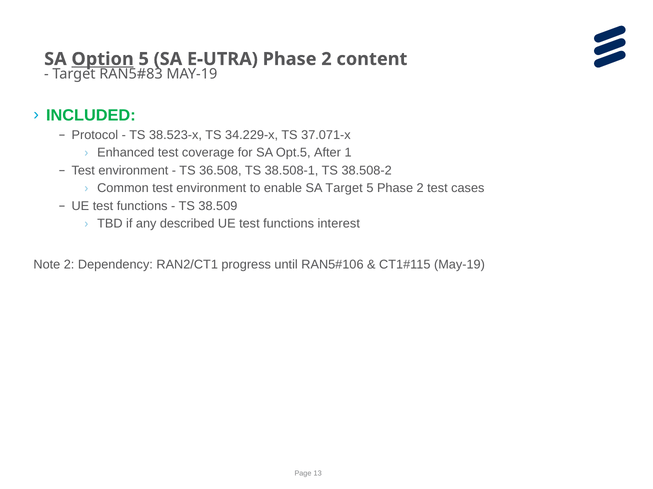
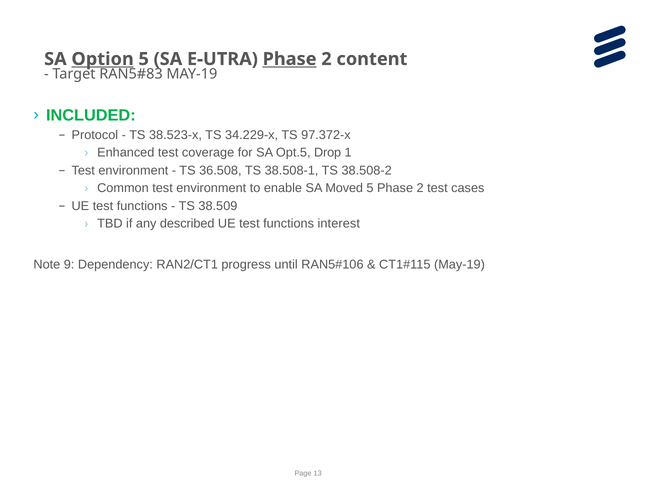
Phase at (290, 59) underline: none -> present
37.071-x: 37.071-x -> 97.372-x
After: After -> Drop
SA Target: Target -> Moved
Note 2: 2 -> 9
